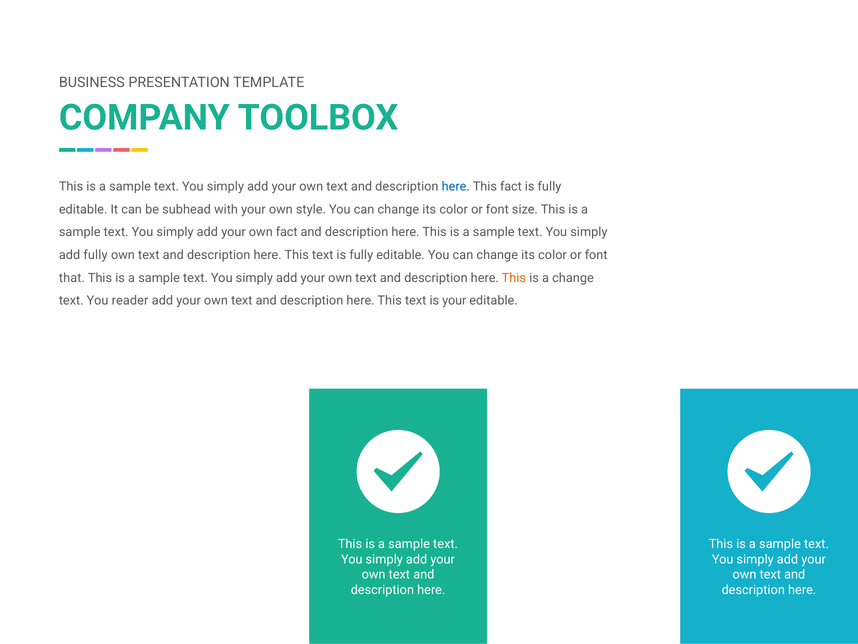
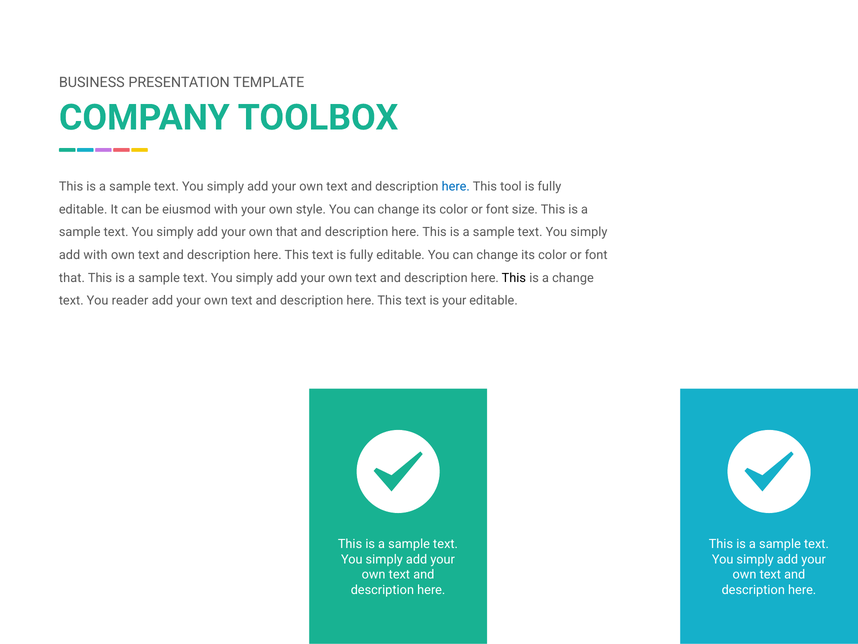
This fact: fact -> tool
subhead: subhead -> eiusmod
own fact: fact -> that
add fully: fully -> with
This at (514, 278) colour: orange -> black
